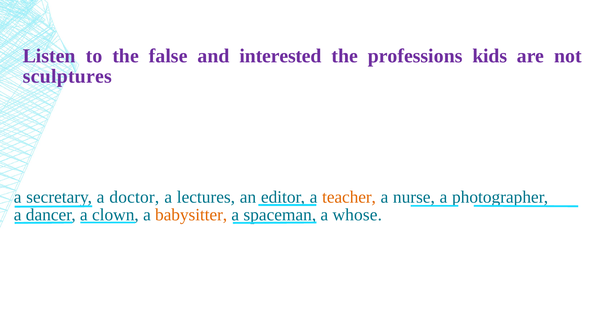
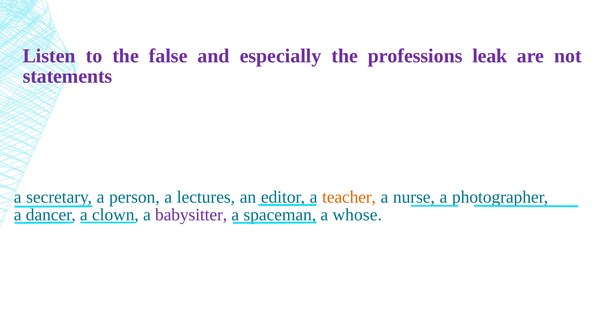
interested: interested -> especially
kids: kids -> leak
sculptures: sculptures -> statements
doctor: doctor -> person
babysitter colour: orange -> purple
